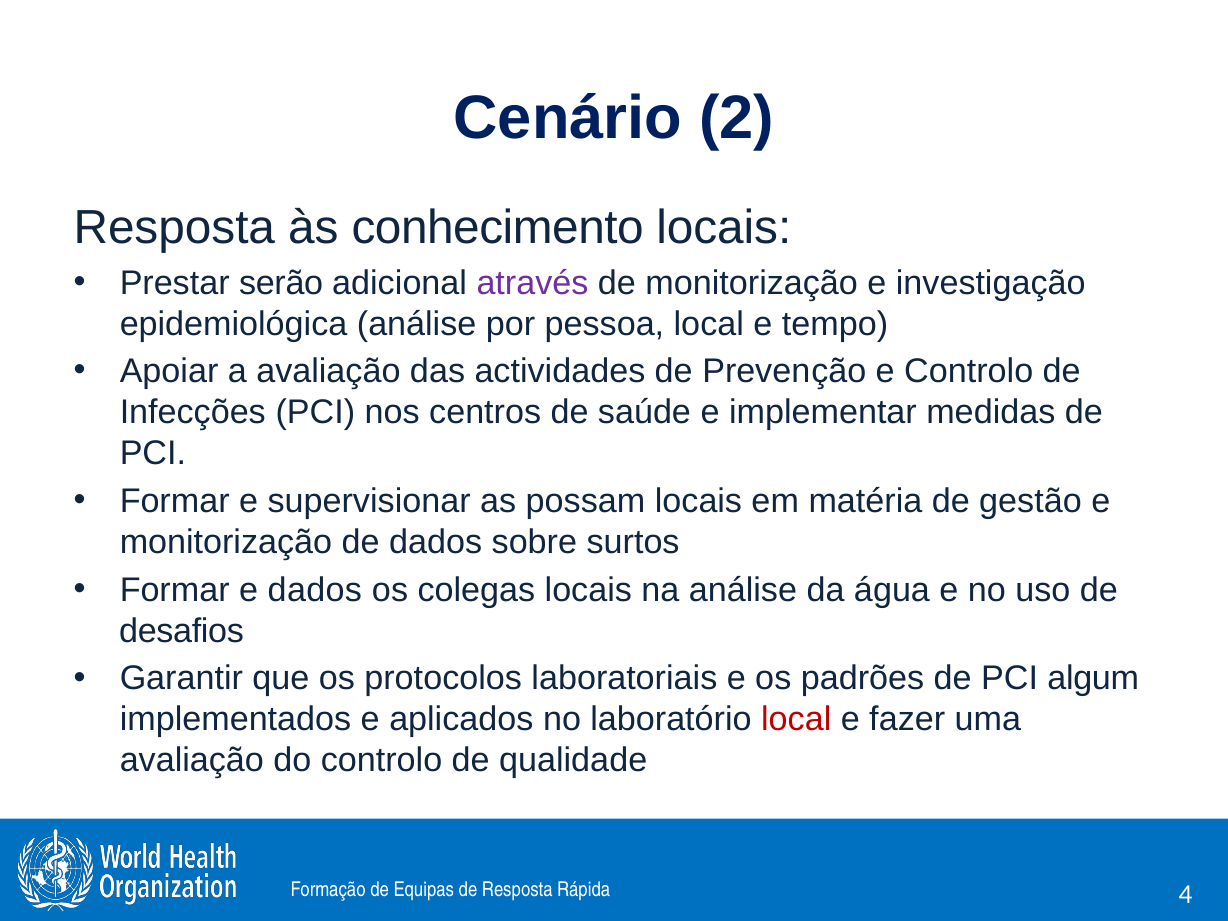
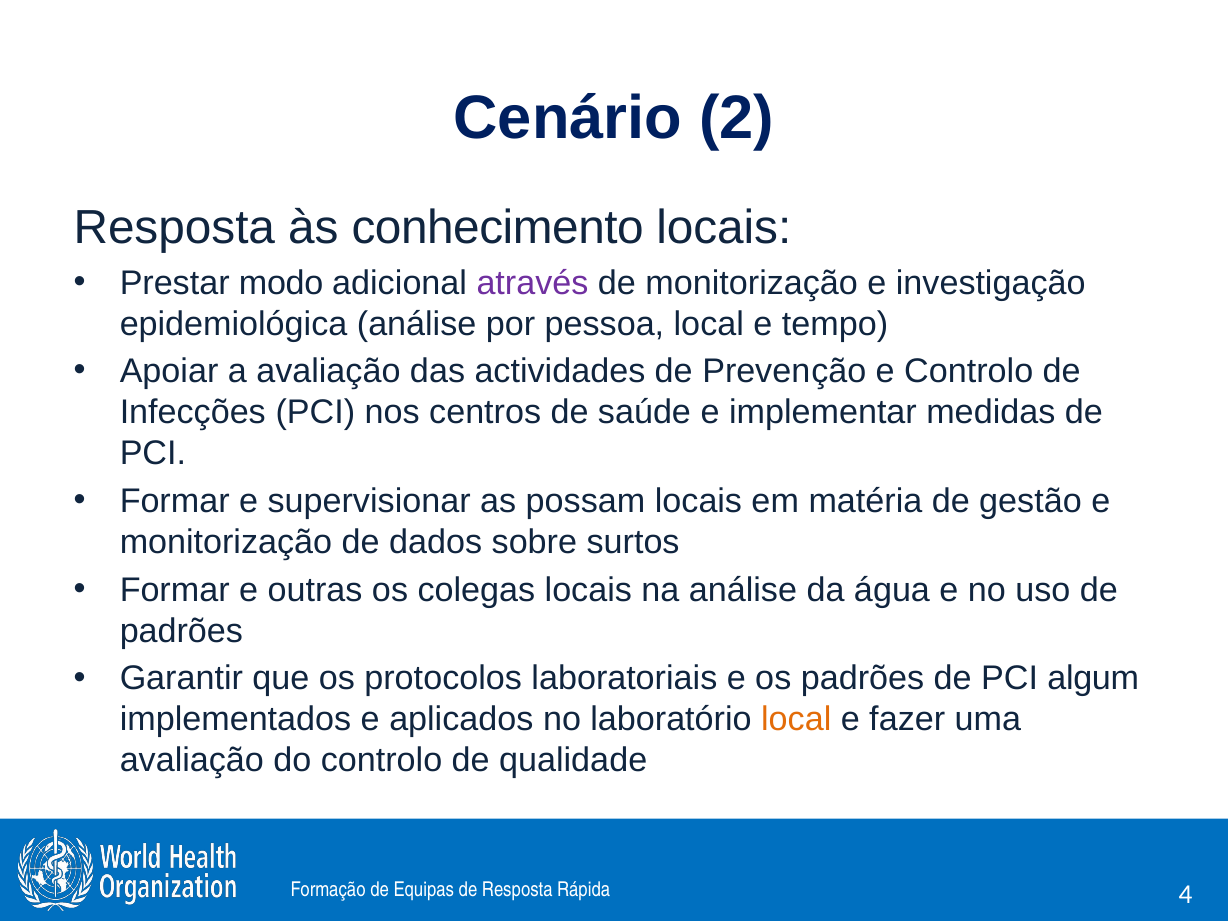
serão: serão -> modo
e dados: dados -> outras
desafios at (182, 631): desafios -> padrões
local at (796, 720) colour: red -> orange
